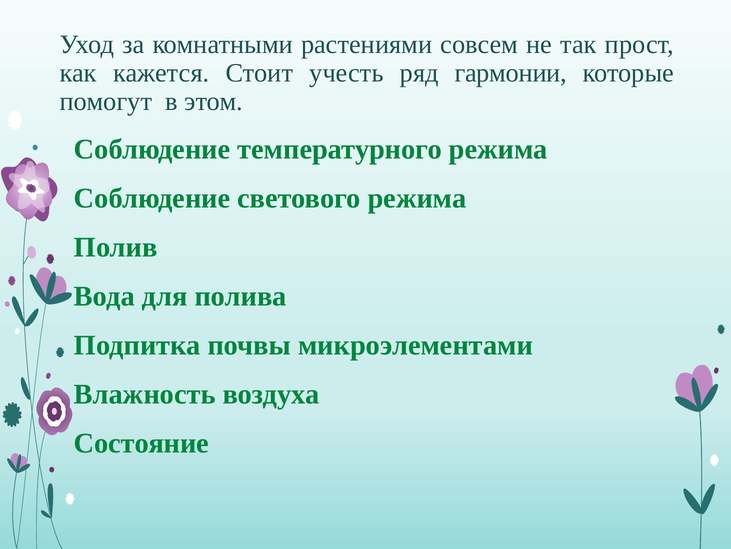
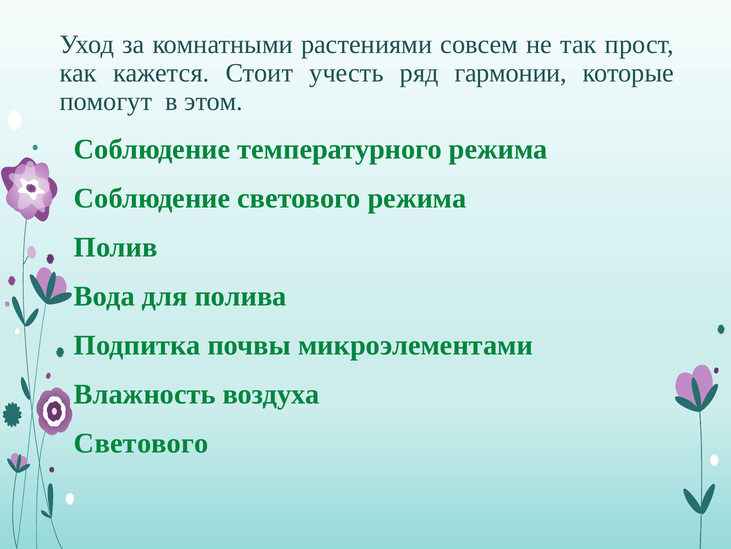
Состояние at (141, 443): Состояние -> Светового
